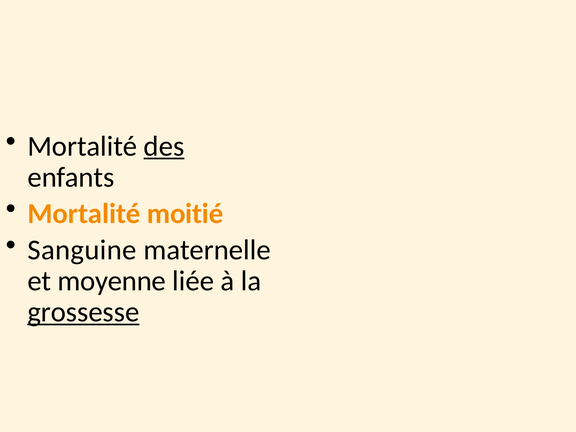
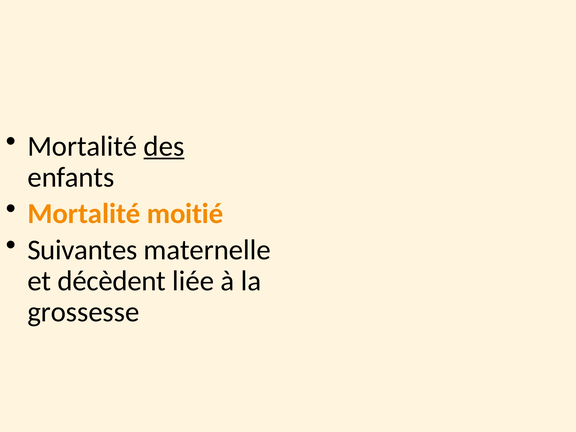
Sanguine: Sanguine -> Suivantes
moyenne: moyenne -> décèdent
grossesse underline: present -> none
